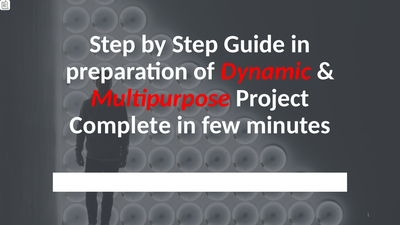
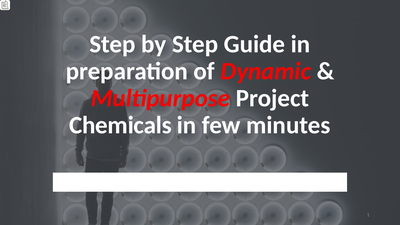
Complete: Complete -> Chemicals
